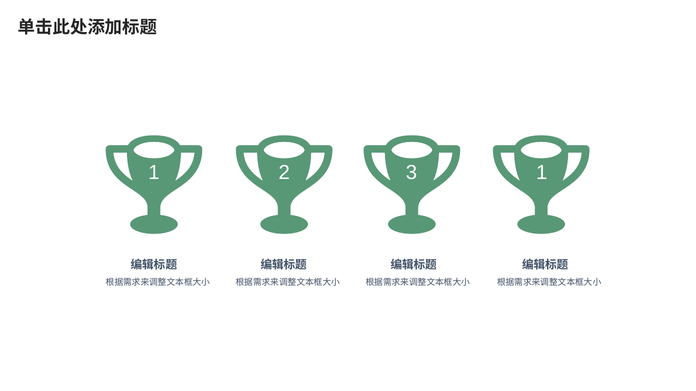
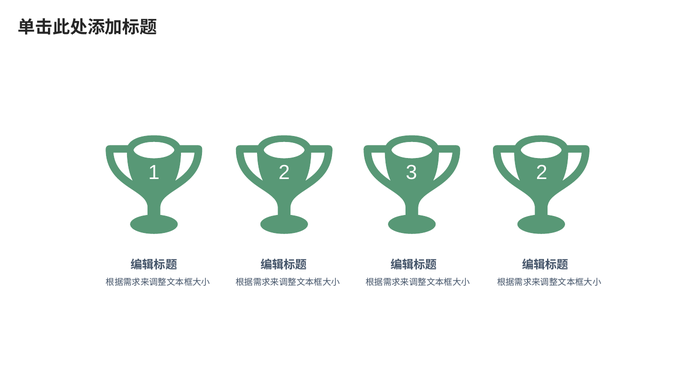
3 1: 1 -> 2
